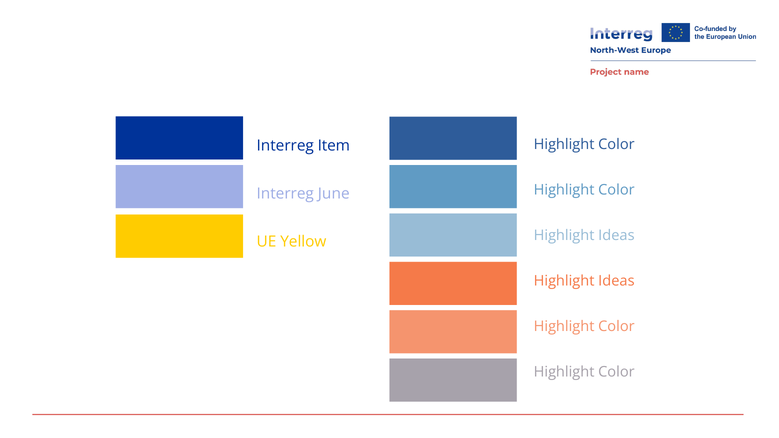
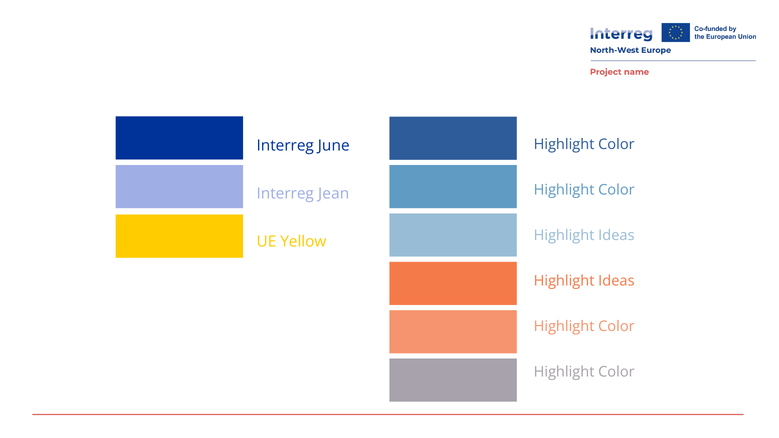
Item: Item -> June
June: June -> Jean
